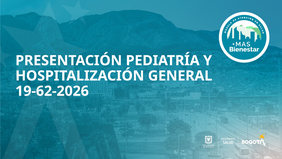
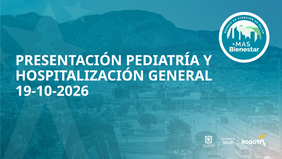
19-62-2026: 19-62-2026 -> 19-10-2026
